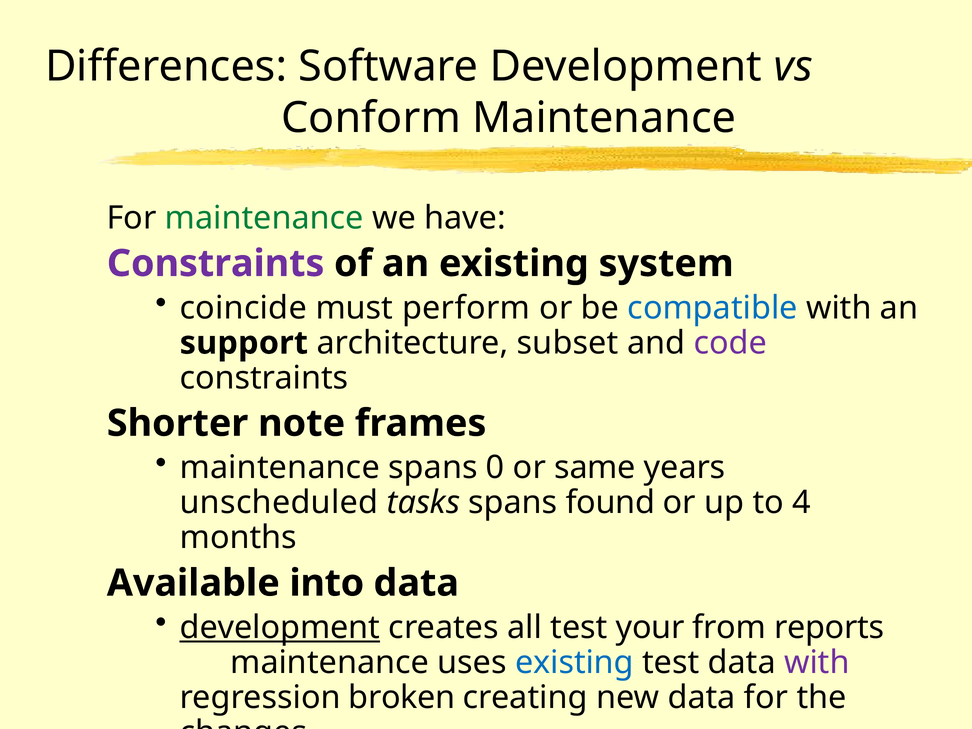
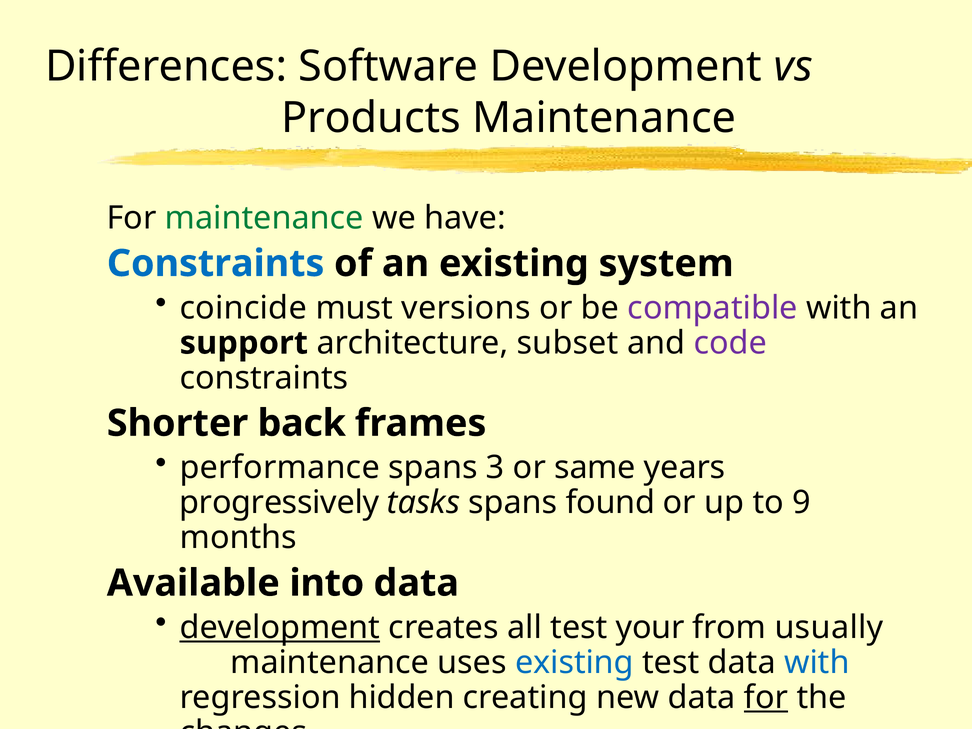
Conform: Conform -> Products
Constraints at (216, 264) colour: purple -> blue
perform: perform -> versions
compatible colour: blue -> purple
note: note -> back
maintenance at (280, 468): maintenance -> performance
0: 0 -> 3
unscheduled: unscheduled -> progressively
4: 4 -> 9
reports: reports -> usually
with at (817, 663) colour: purple -> blue
broken: broken -> hidden
for at (766, 698) underline: none -> present
